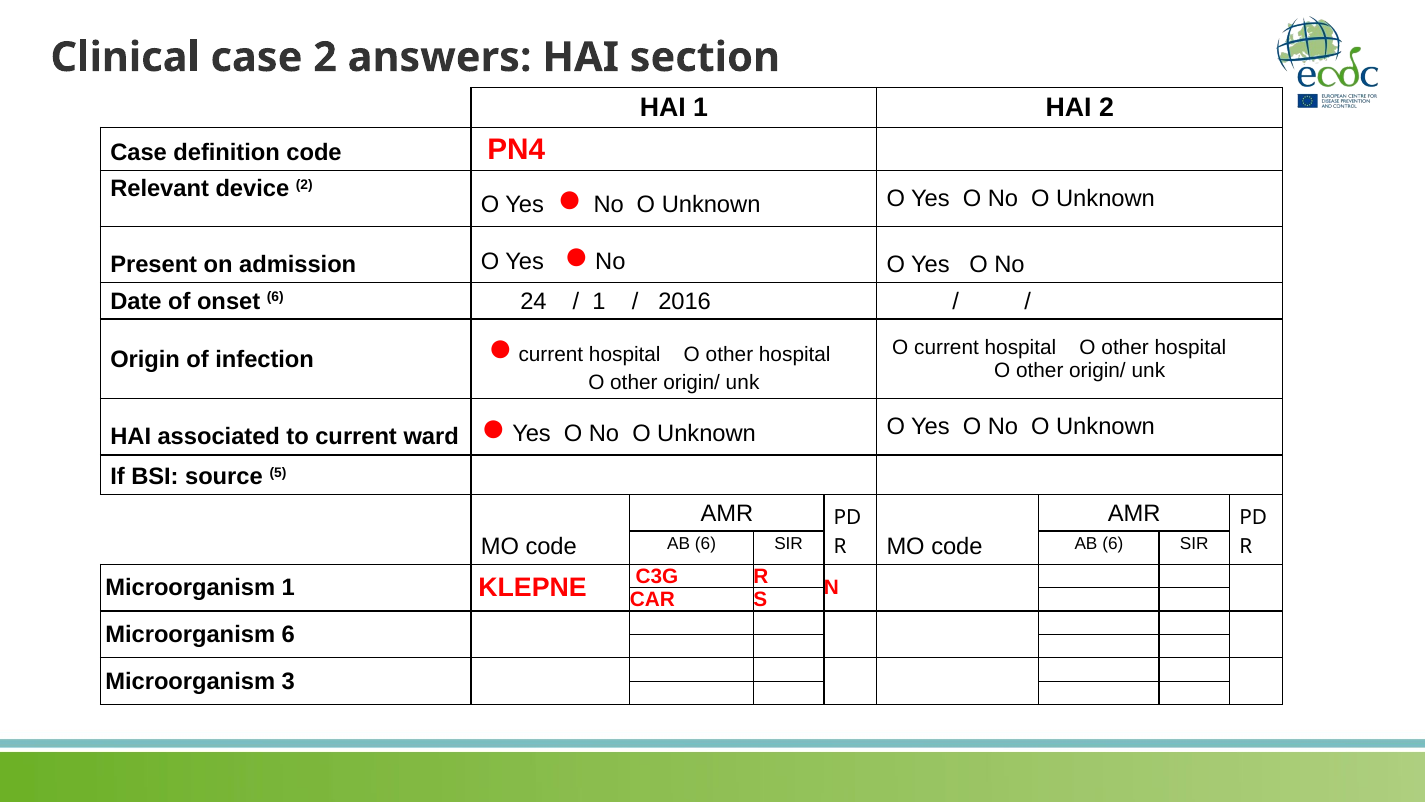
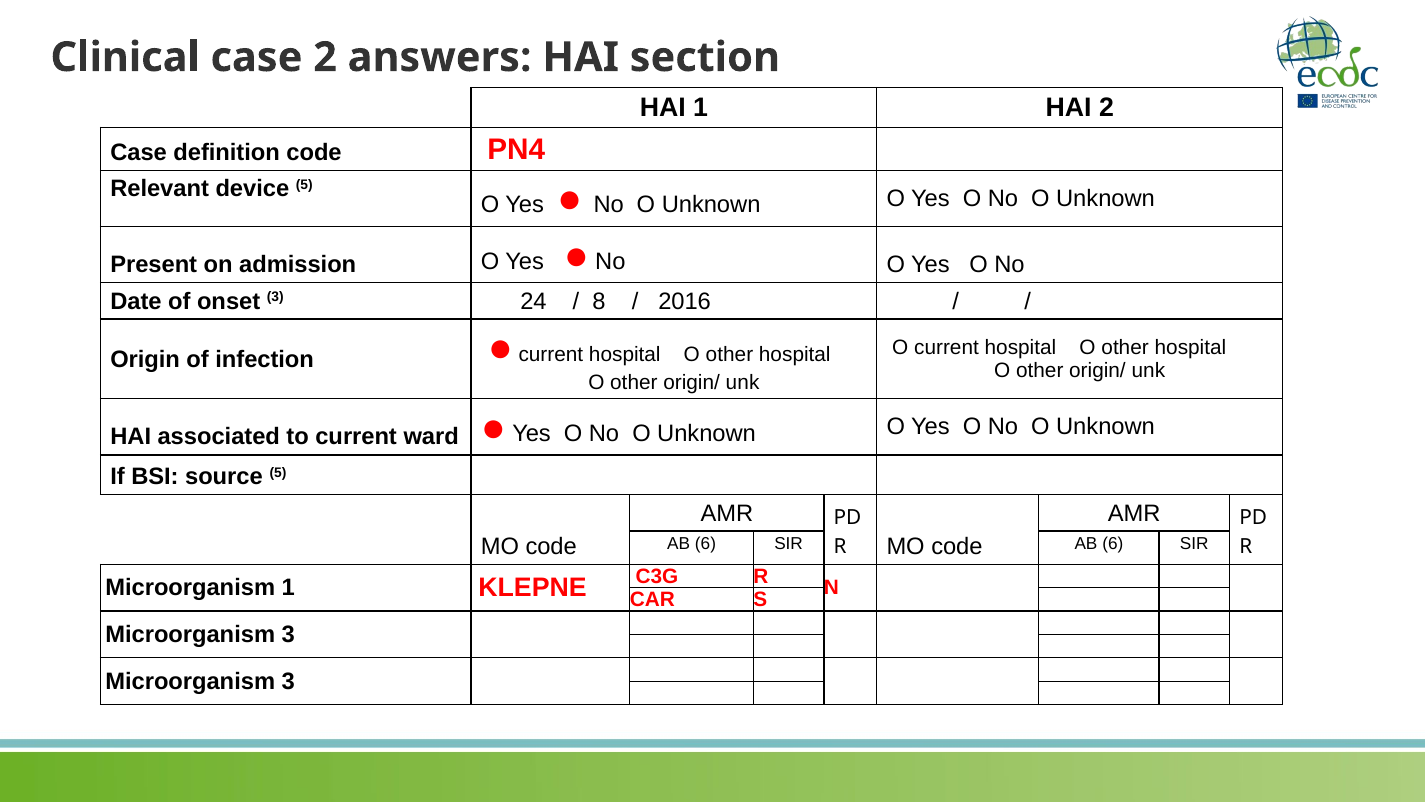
device 2: 2 -> 5
onset 6: 6 -> 3
1 at (599, 301): 1 -> 8
6 at (288, 634): 6 -> 3
